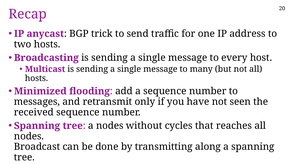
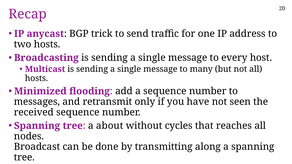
a nodes: nodes -> about
